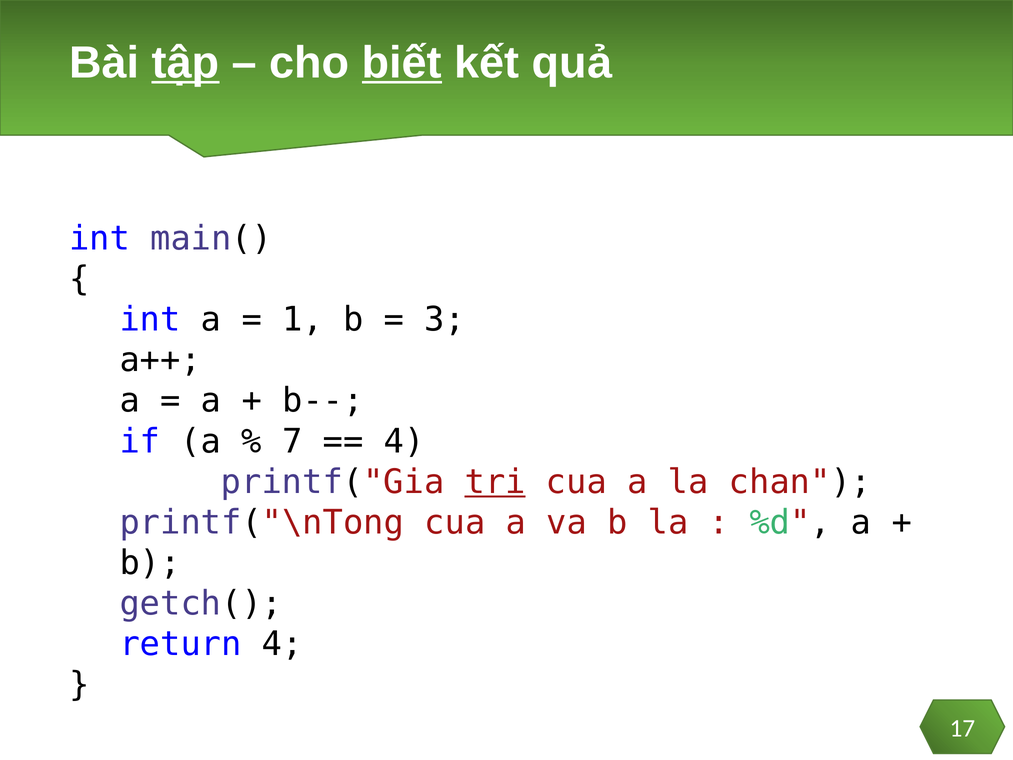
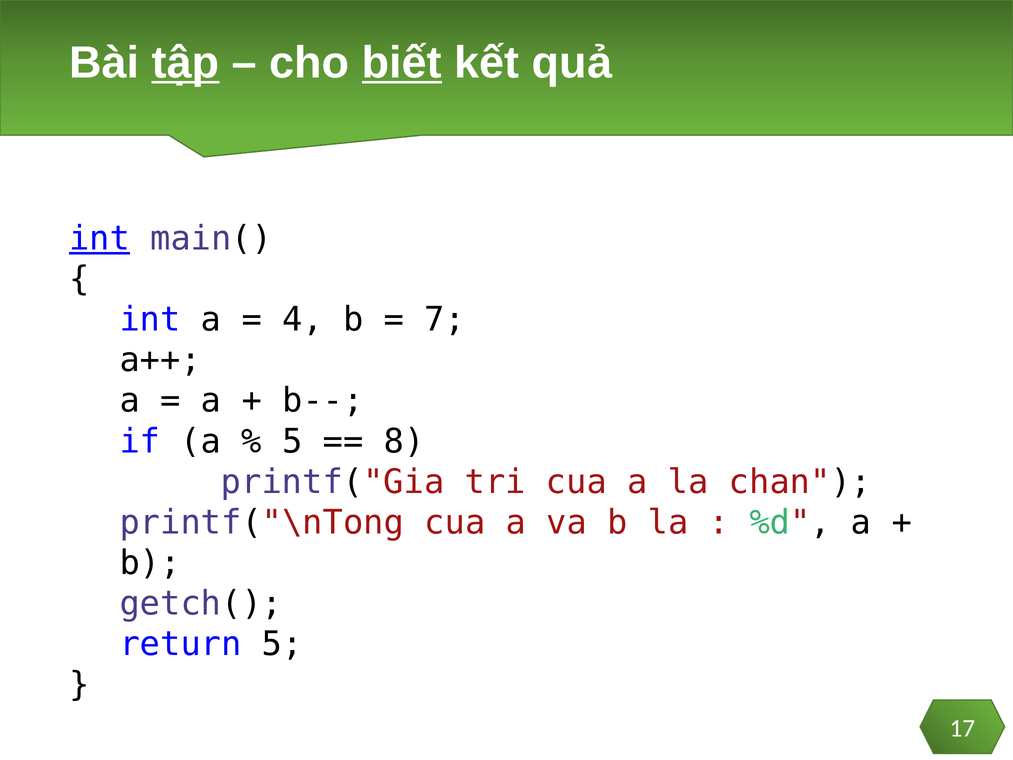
int at (99, 239) underline: none -> present
1: 1 -> 4
3: 3 -> 7
7 at (292, 441): 7 -> 5
4 at (404, 441): 4 -> 8
tri underline: present -> none
return 4: 4 -> 5
